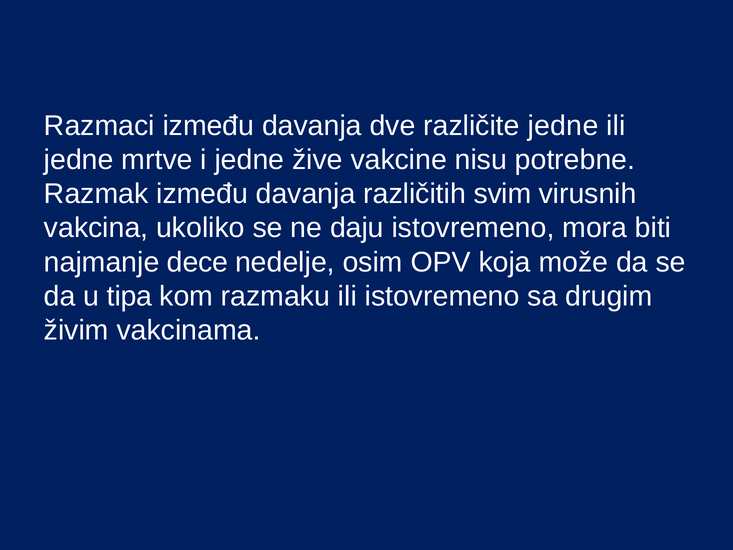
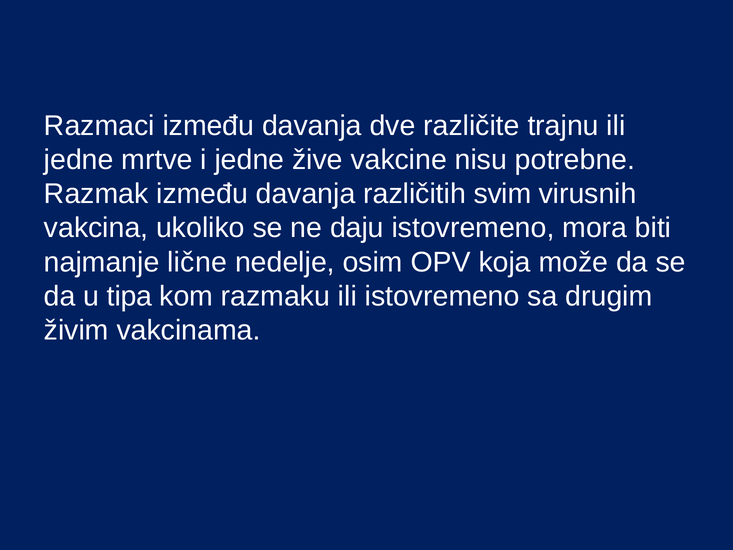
različite jedne: jedne -> trajnu
dece: dece -> lične
